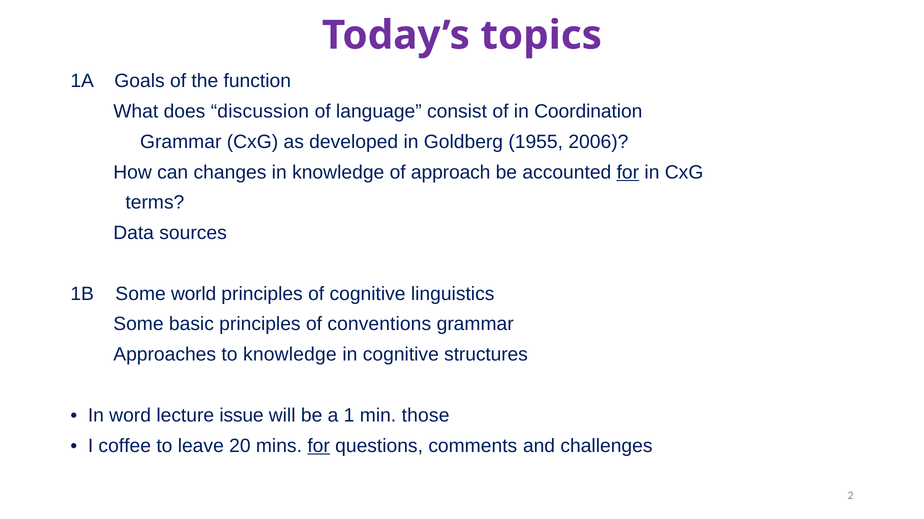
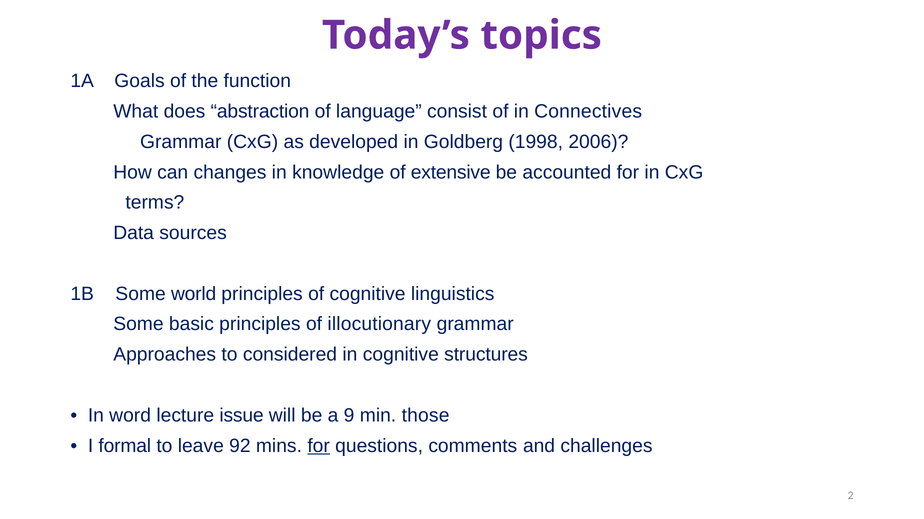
discussion: discussion -> abstraction
Coordination: Coordination -> Connectives
1955: 1955 -> 1998
approach: approach -> extensive
for at (628, 173) underline: present -> none
conventions: conventions -> illocutionary
to knowledge: knowledge -> considered
1: 1 -> 9
coffee: coffee -> formal
20: 20 -> 92
